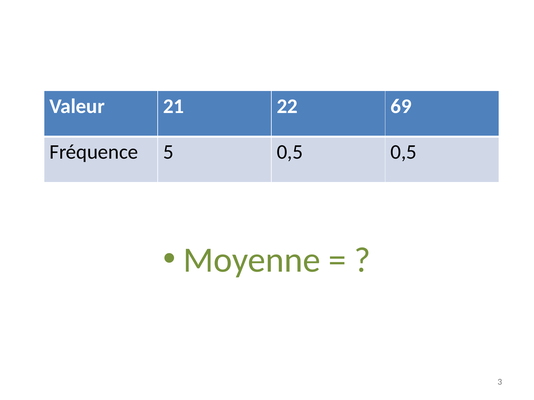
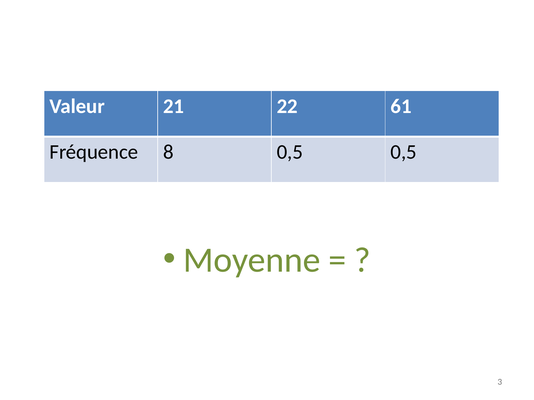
69: 69 -> 61
5: 5 -> 8
